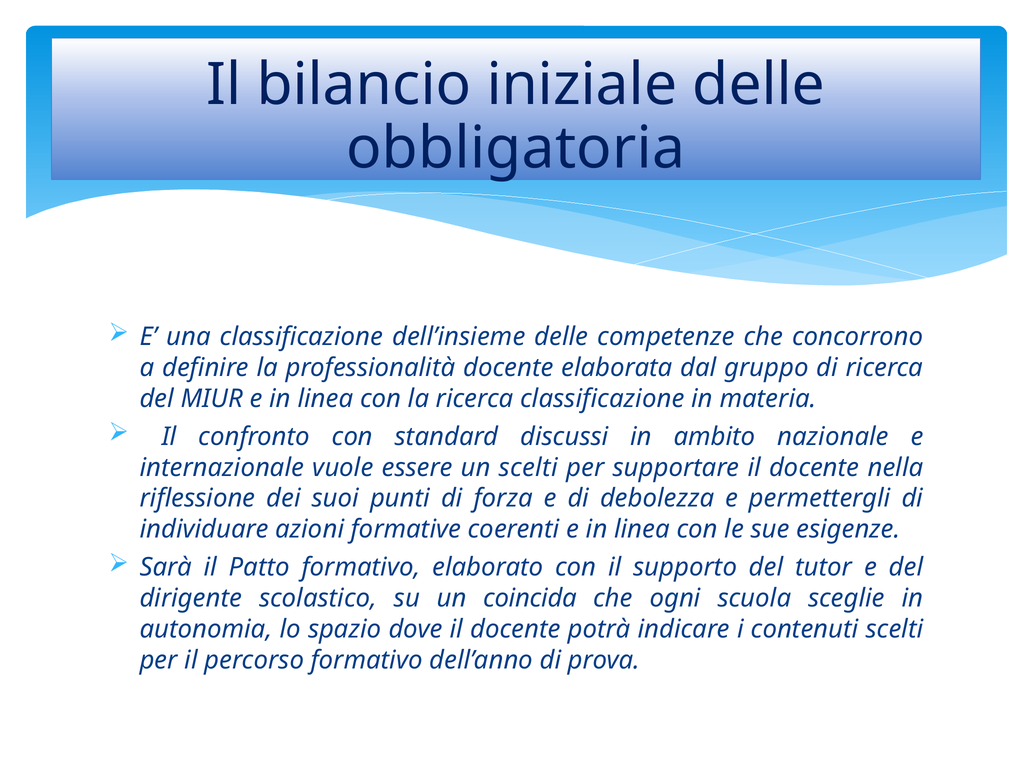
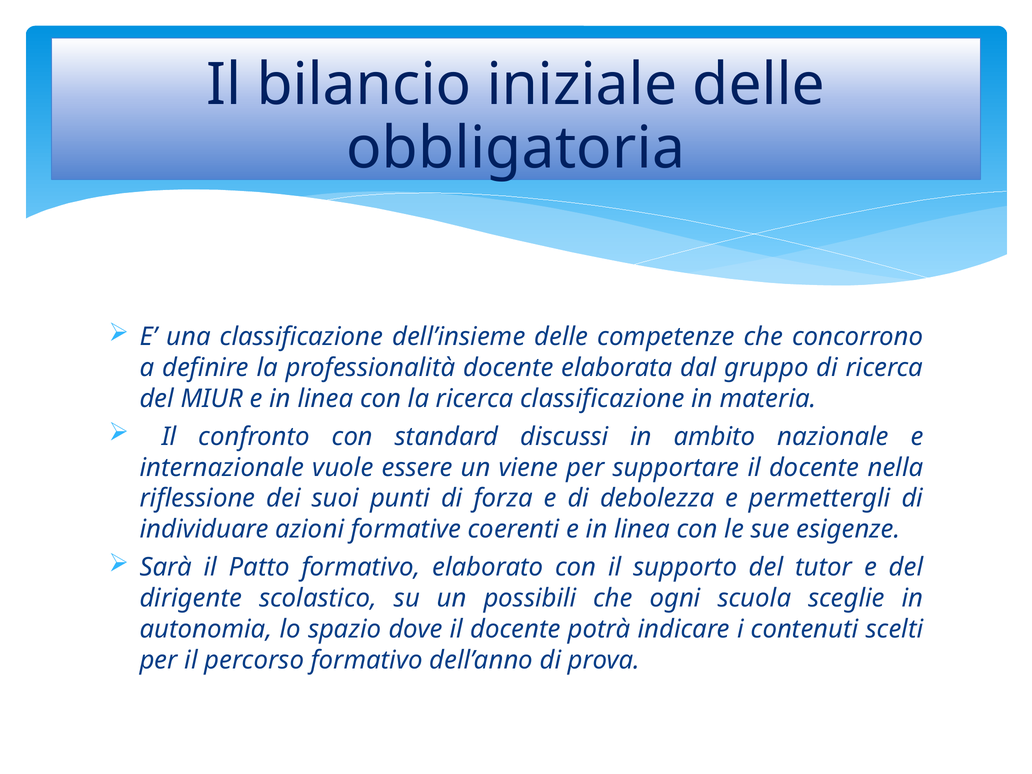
un scelti: scelti -> viene
coincida: coincida -> possibili
